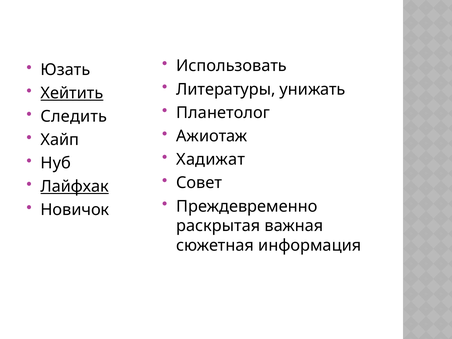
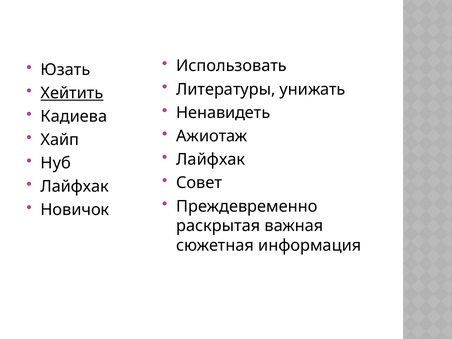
Планетолог: Планетолог -> Ненавидеть
Следить: Следить -> Кадиева
Хадижат at (211, 160): Хадижат -> Лайфхак
Лайфхак at (75, 186) underline: present -> none
